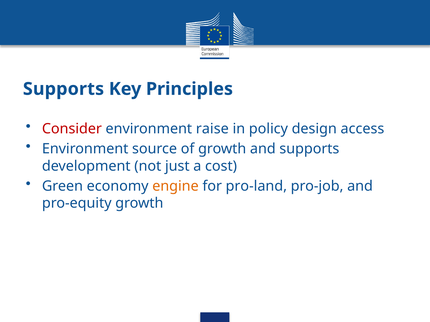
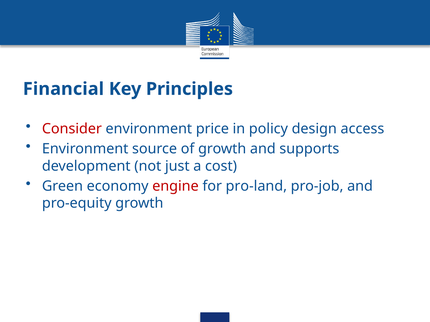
Supports at (63, 89): Supports -> Financial
raise: raise -> price
engine colour: orange -> red
